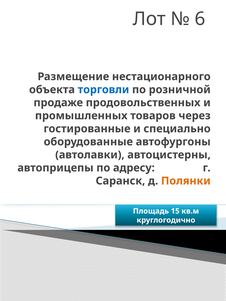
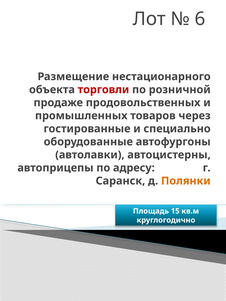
торговли colour: blue -> red
